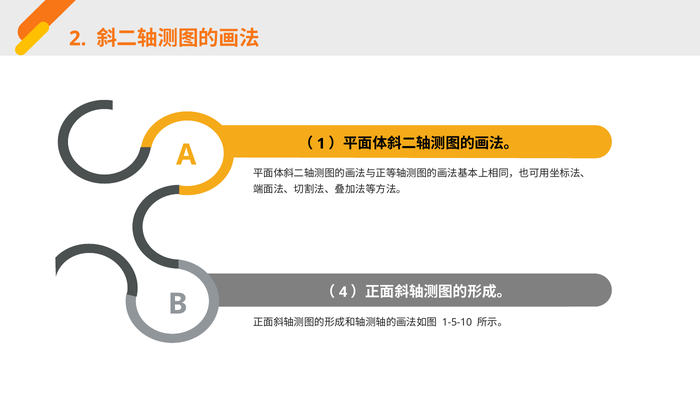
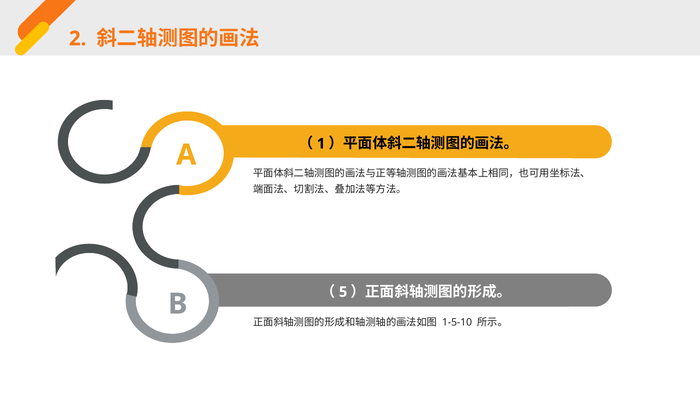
4: 4 -> 5
